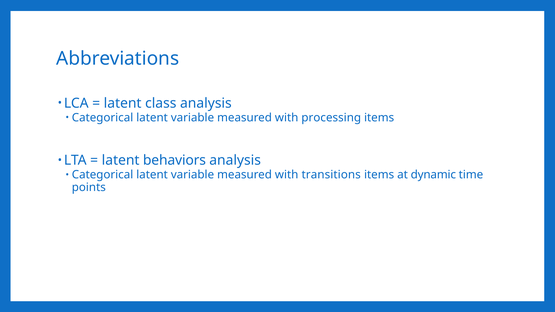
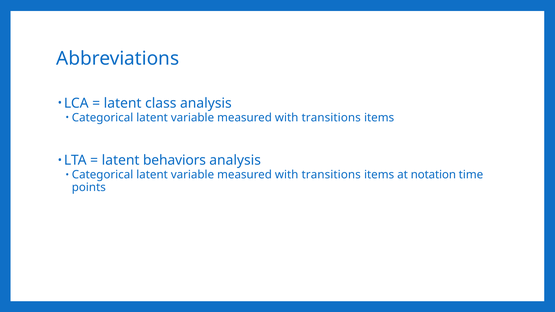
processing at (331, 118): processing -> transitions
dynamic: dynamic -> notation
